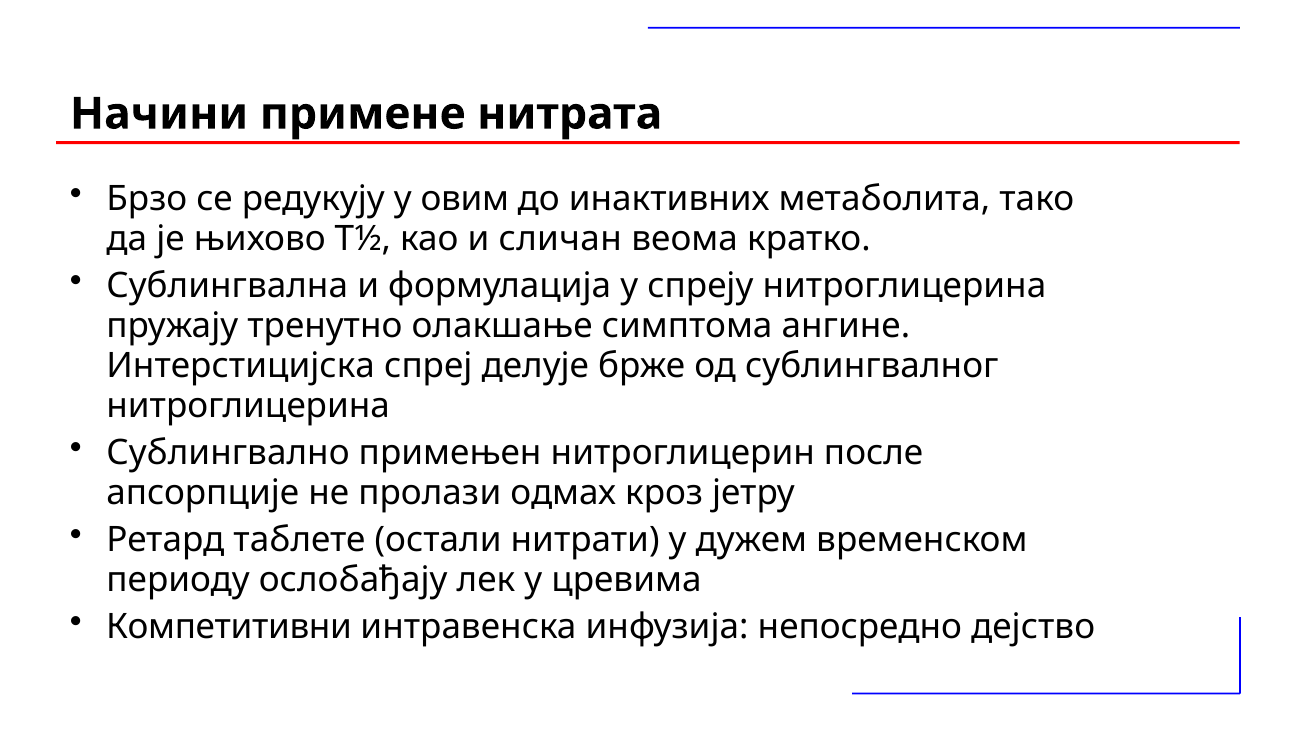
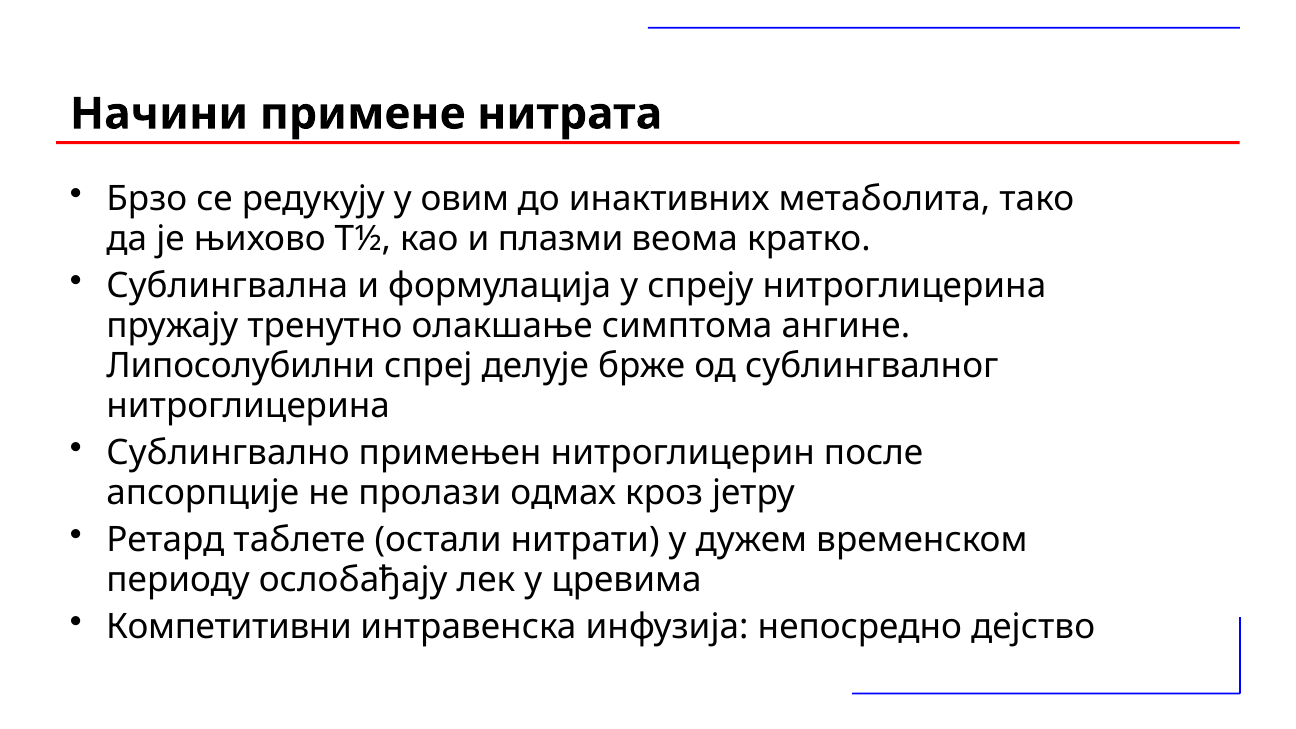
сличан: сличан -> плазми
Интерстицијска: Интерстицијска -> Липосолубилни
